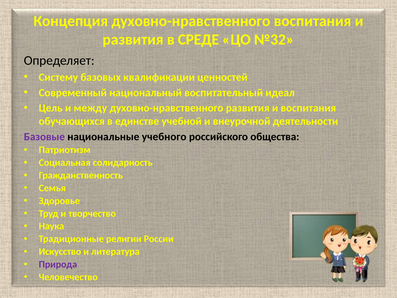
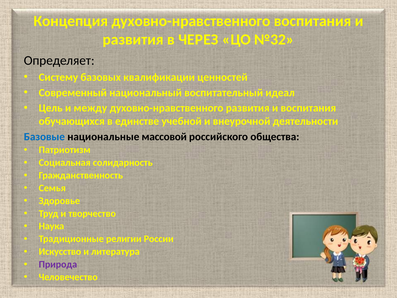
СРЕДЕ: СРЕДЕ -> ЧЕРЕЗ
Базовые colour: purple -> blue
учебного: учебного -> массовой
